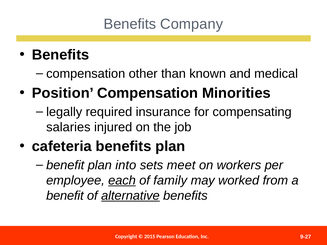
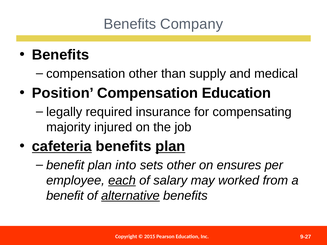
known: known -> supply
Compensation Minorities: Minorities -> Education
salaries: salaries -> majority
cafeteria underline: none -> present
plan at (170, 147) underline: none -> present
sets meet: meet -> other
workers: workers -> ensures
family: family -> salary
